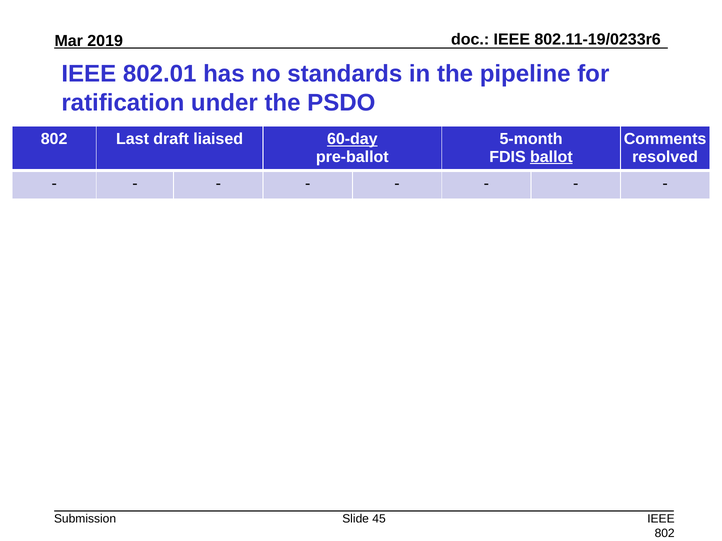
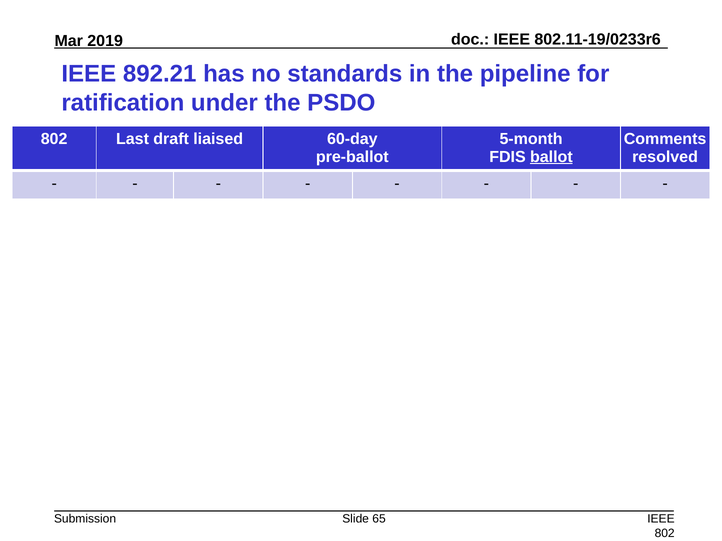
802.01: 802.01 -> 892.21
60-day underline: present -> none
45: 45 -> 65
